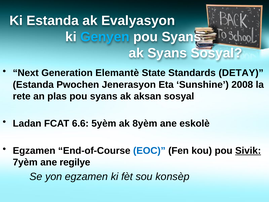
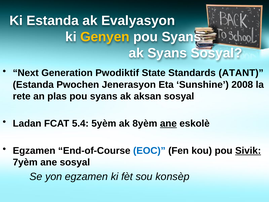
Genyen colour: light blue -> yellow
Elemantè: Elemantè -> Pwodiktif
DETAY: DETAY -> ATANT
6.6: 6.6 -> 5.4
ane at (168, 123) underline: none -> present
ane regilye: regilye -> sosyal
